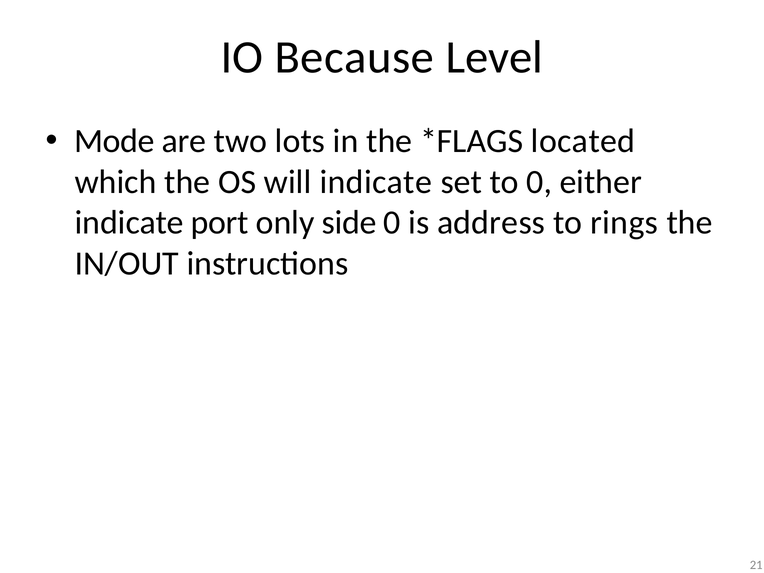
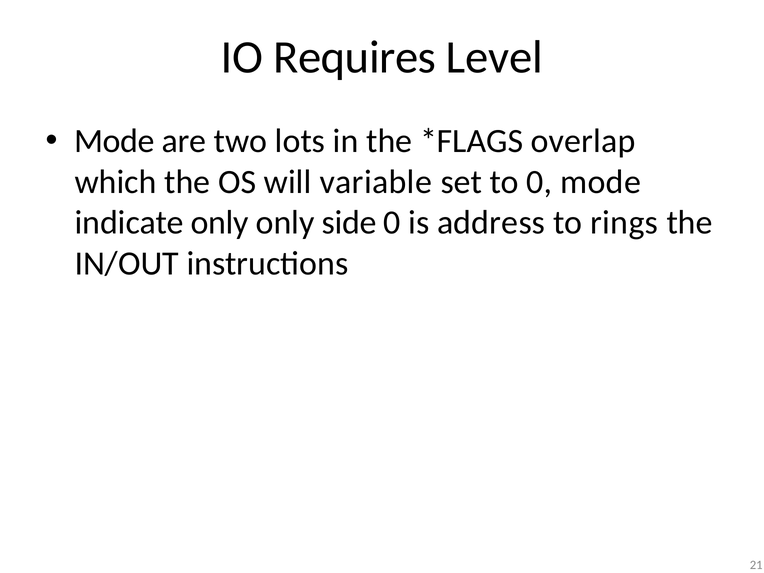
Because: Because -> Requires
located: located -> overlap
will indicate: indicate -> variable
0 either: either -> mode
indicate port: port -> only
